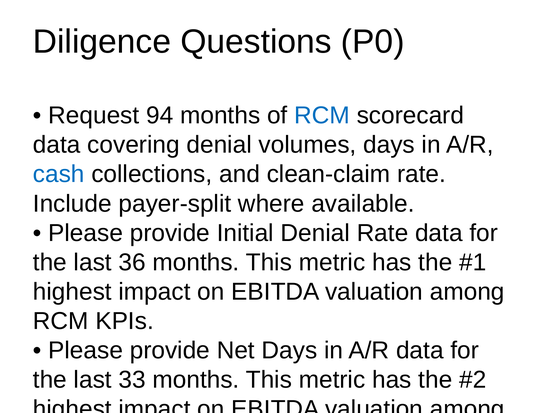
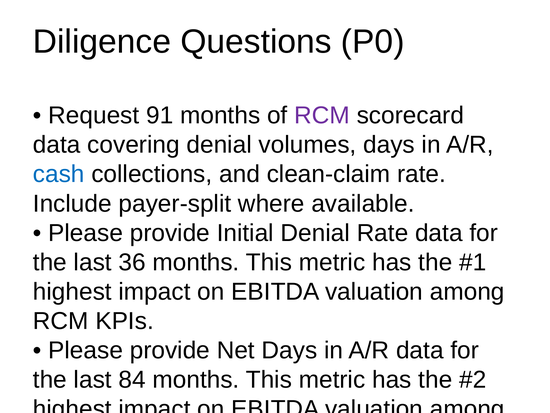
94: 94 -> 91
RCM at (322, 115) colour: blue -> purple
33: 33 -> 84
